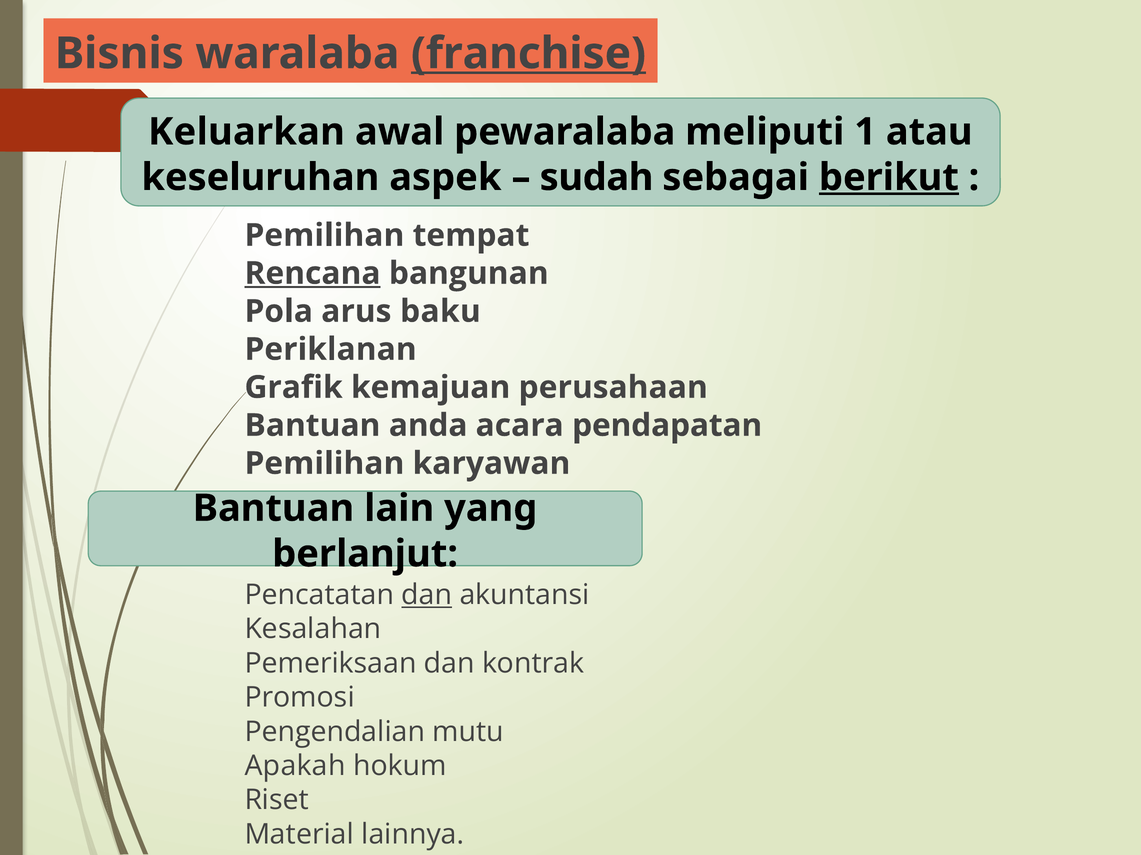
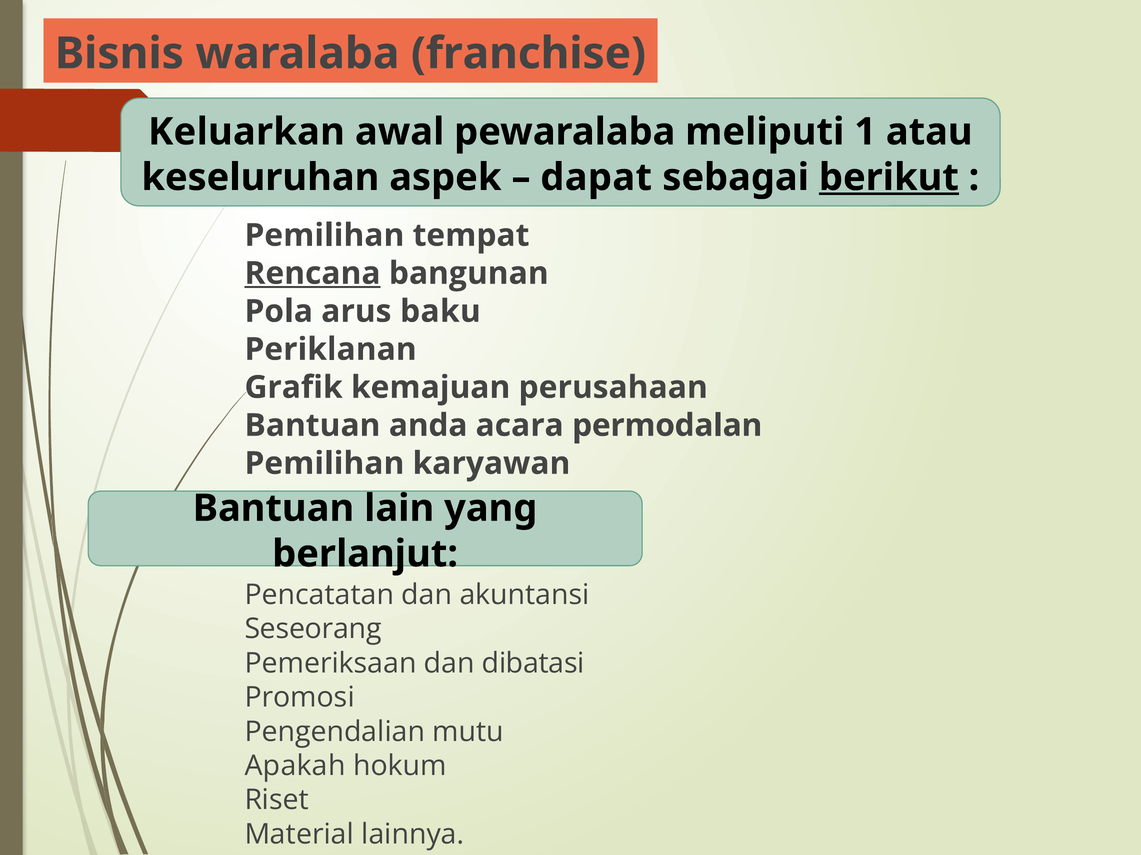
franchise underline: present -> none
sudah: sudah -> dapat
pendapatan: pendapatan -> permodalan
dan at (427, 595) underline: present -> none
Kesalahan: Kesalahan -> Seseorang
kontrak: kontrak -> dibatasi
